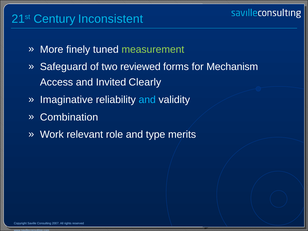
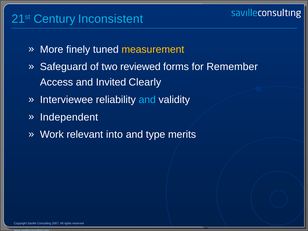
measurement colour: light green -> yellow
Mechanism: Mechanism -> Remember
Imaginative: Imaginative -> Interviewee
Combination: Combination -> Independent
role: role -> into
